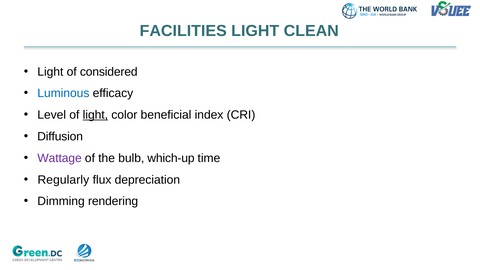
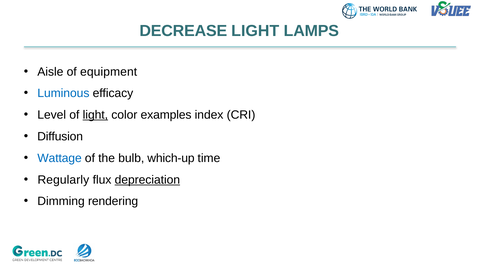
FACILITIES: FACILITIES -> DECREASE
CLEAN: CLEAN -> LAMPS
Light at (50, 72): Light -> Aisle
considered: considered -> equipment
beneficial: beneficial -> examples
Wattage colour: purple -> blue
depreciation underline: none -> present
